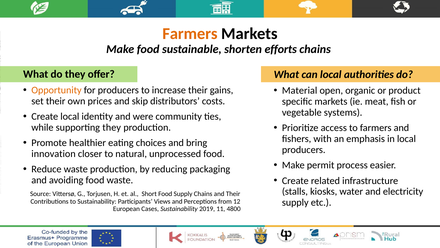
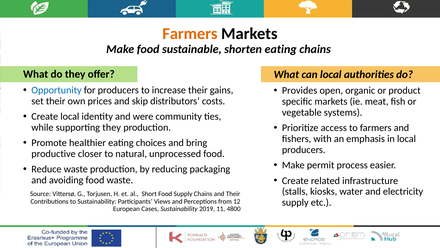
shorten efforts: efforts -> eating
Opportunity colour: orange -> blue
Material: Material -> Provides
innovation: innovation -> productive
